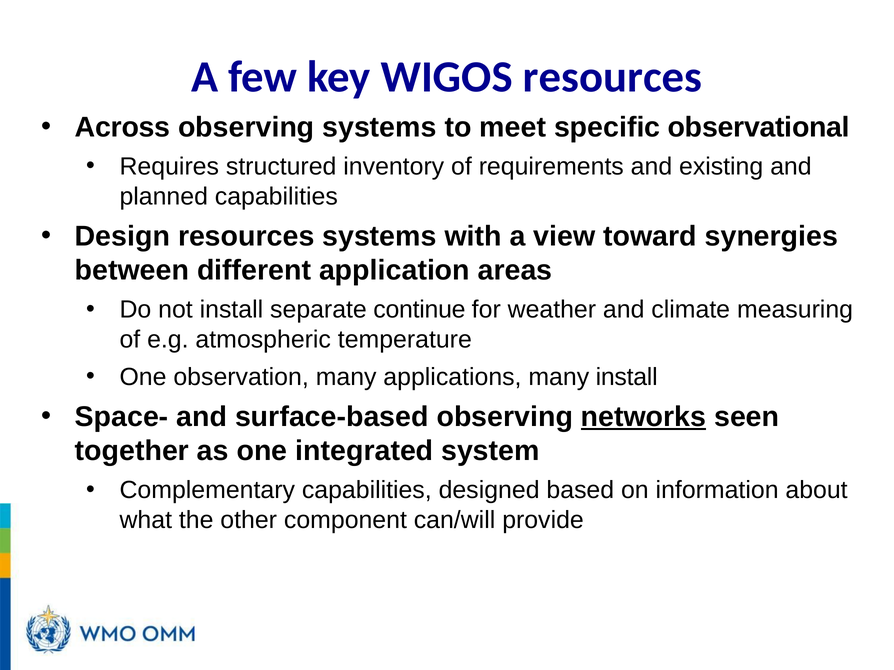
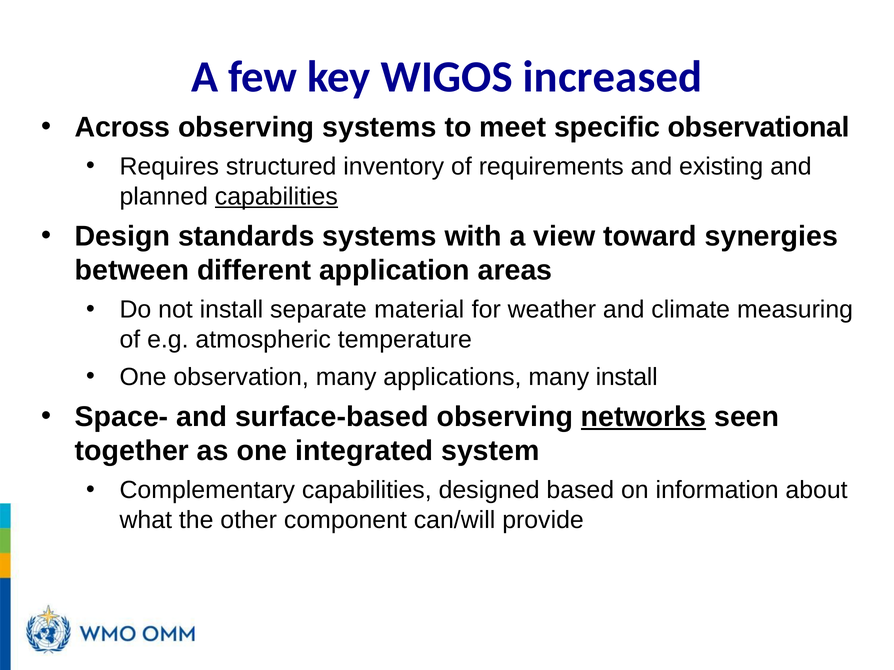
WIGOS resources: resources -> increased
capabilities at (276, 197) underline: none -> present
Design resources: resources -> standards
continue: continue -> material
